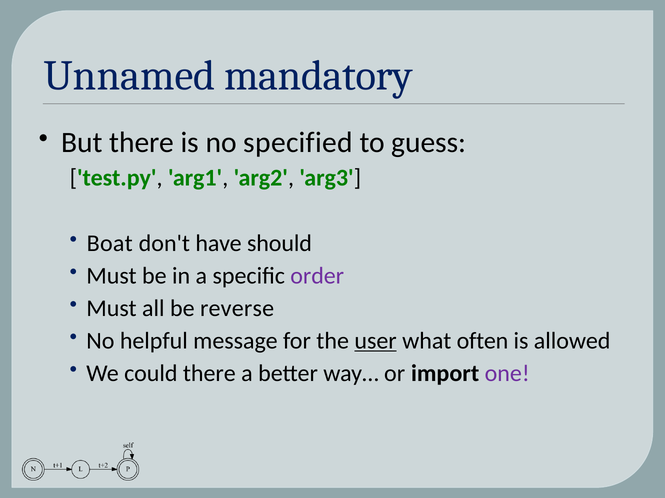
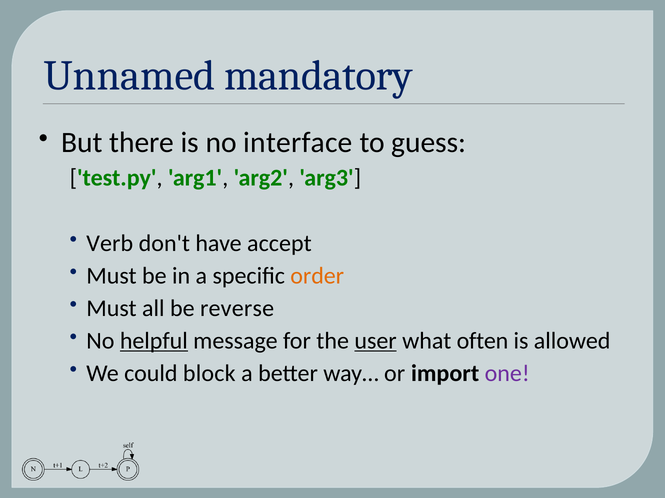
specified: specified -> interface
Boat: Boat -> Verb
should: should -> accept
order colour: purple -> orange
helpful underline: none -> present
could there: there -> block
